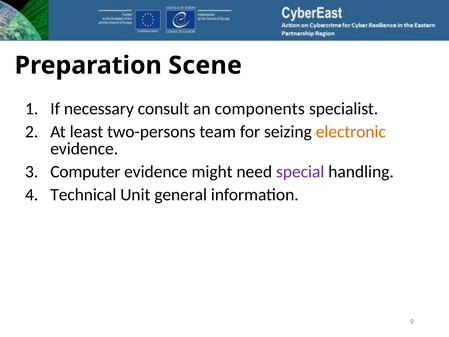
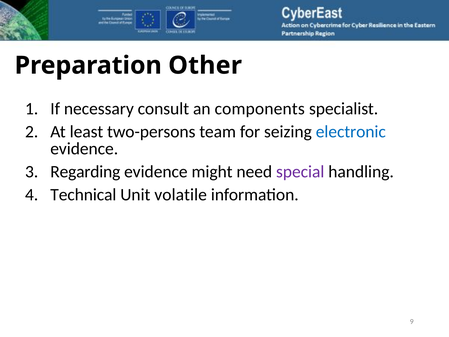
Scene: Scene -> Other
electronic colour: orange -> blue
Computer: Computer -> Regarding
general: general -> volatile
